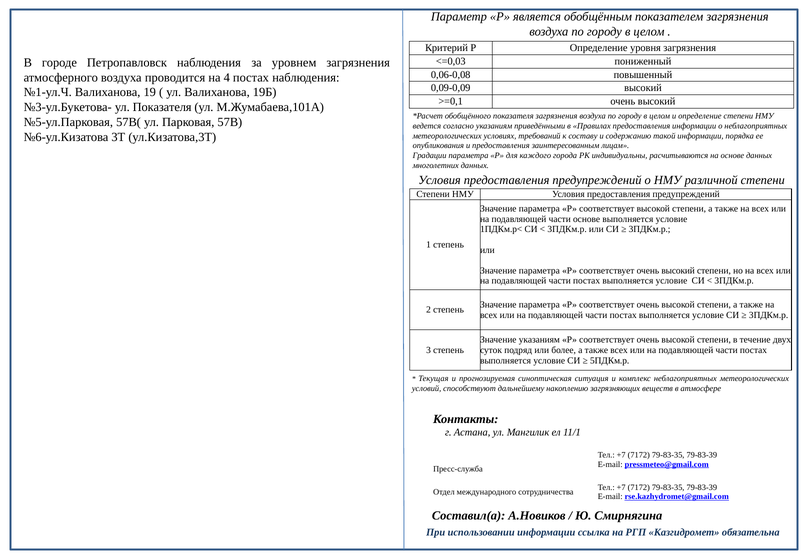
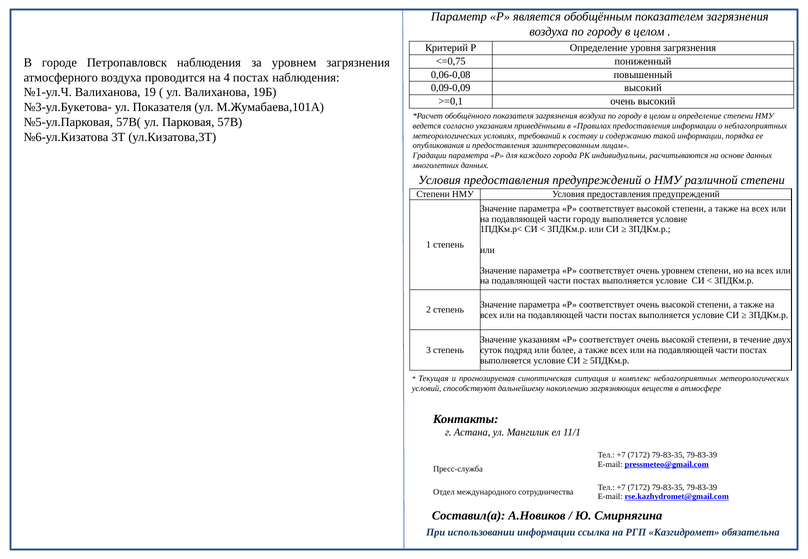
<=0,03: <=0,03 -> <=0,75
части основе: основе -> городу
соответствует очень высокий: высокий -> уровнем
